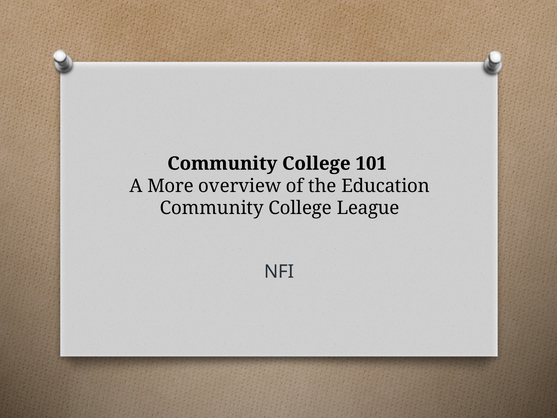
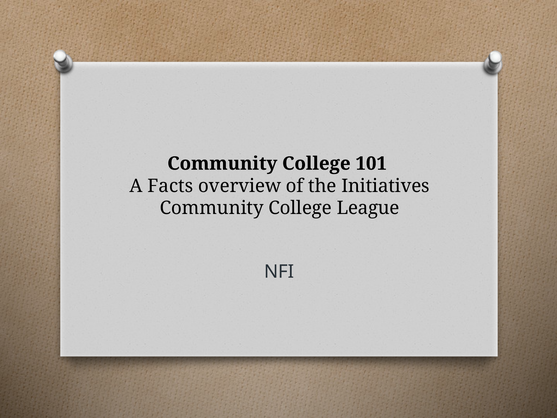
More: More -> Facts
Education: Education -> Initiatives
